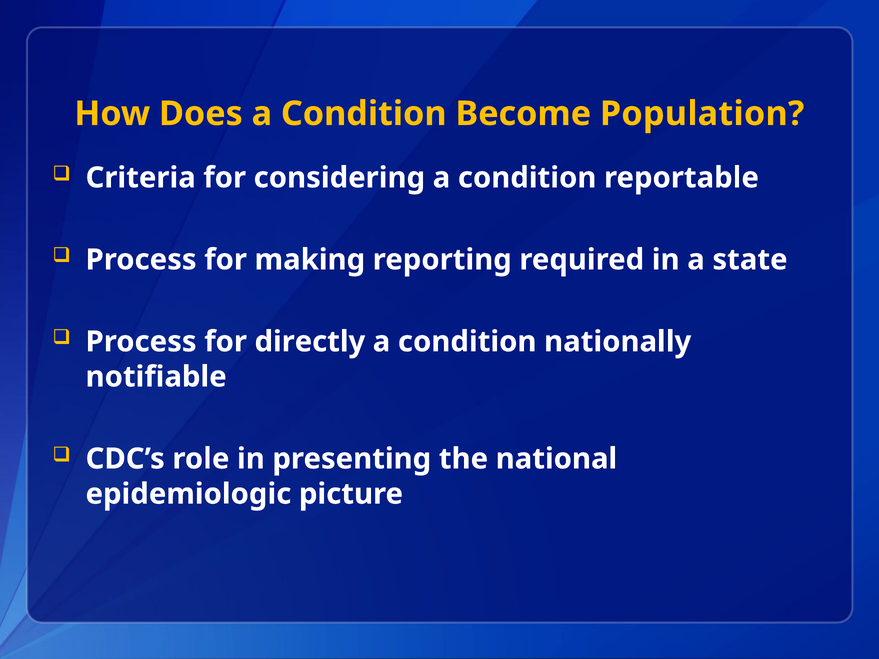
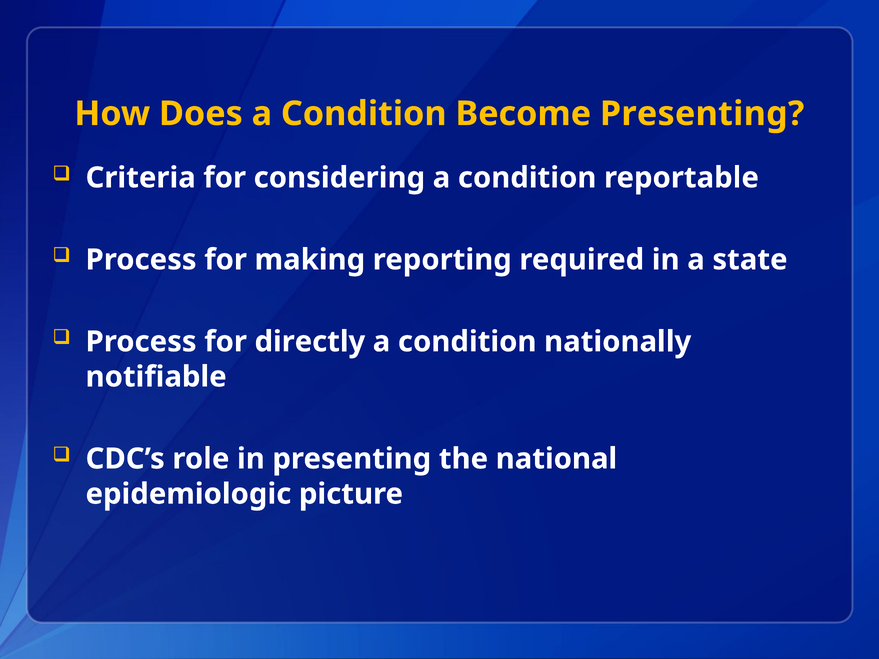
Become Population: Population -> Presenting
